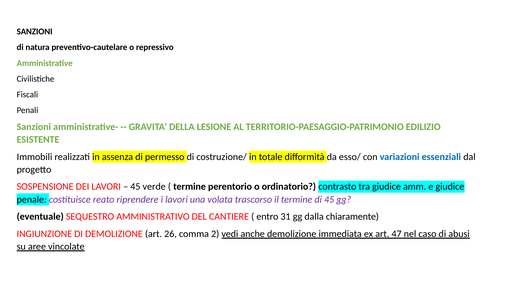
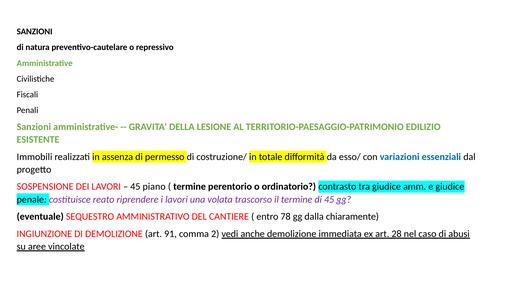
verde: verde -> piano
31: 31 -> 78
26: 26 -> 91
47: 47 -> 28
